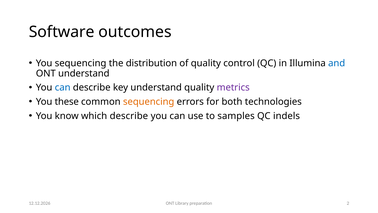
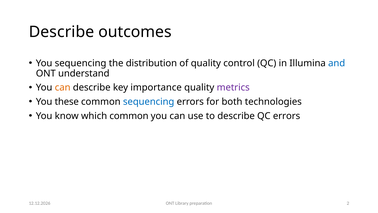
Software at (62, 32): Software -> Describe
can at (63, 87) colour: blue -> orange
key understand: understand -> importance
sequencing at (149, 102) colour: orange -> blue
which describe: describe -> common
to samples: samples -> describe
QC indels: indels -> errors
